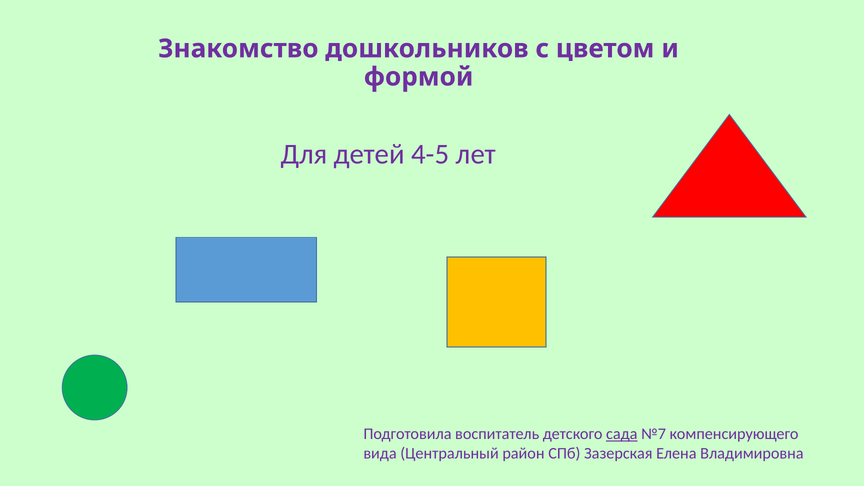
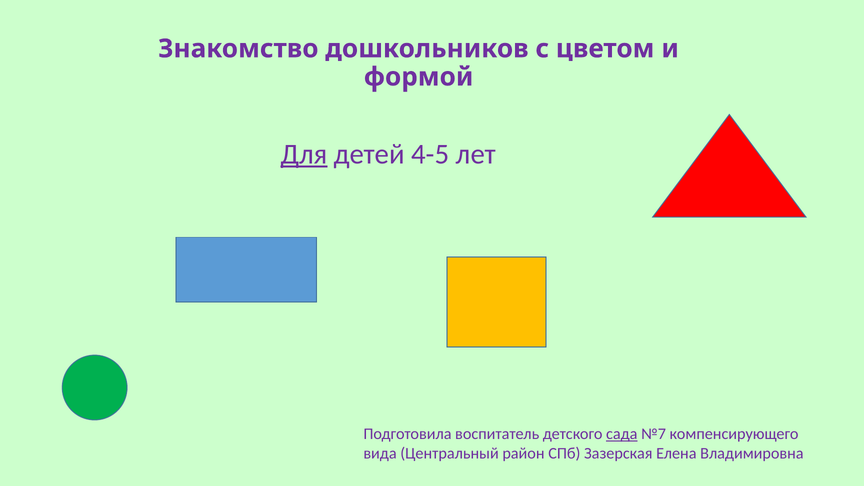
Для underline: none -> present
